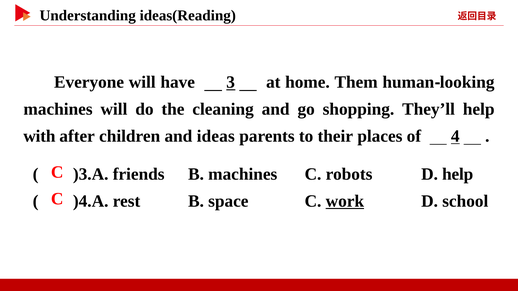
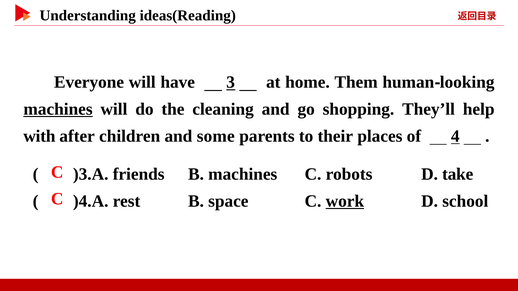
machines at (58, 109) underline: none -> present
ideas: ideas -> some
D help: help -> take
